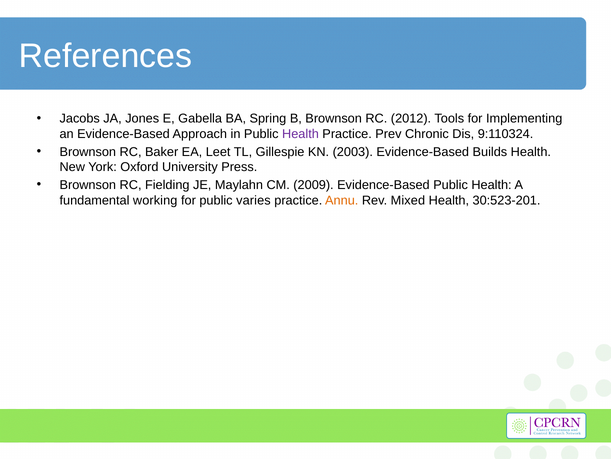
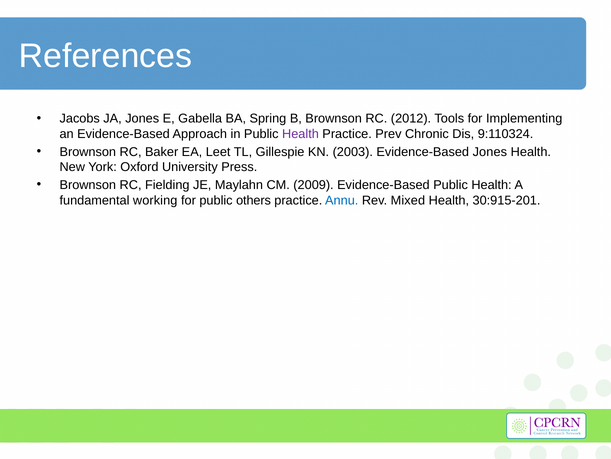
Evidence-Based Builds: Builds -> Jones
varies: varies -> others
Annu colour: orange -> blue
30:523-201: 30:523-201 -> 30:915-201
